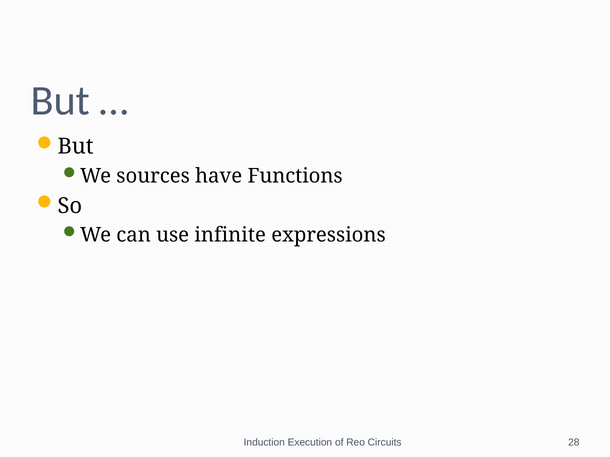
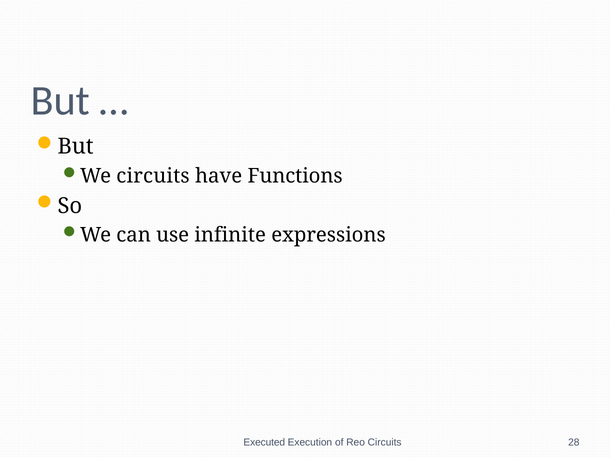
We sources: sources -> circuits
Induction: Induction -> Executed
